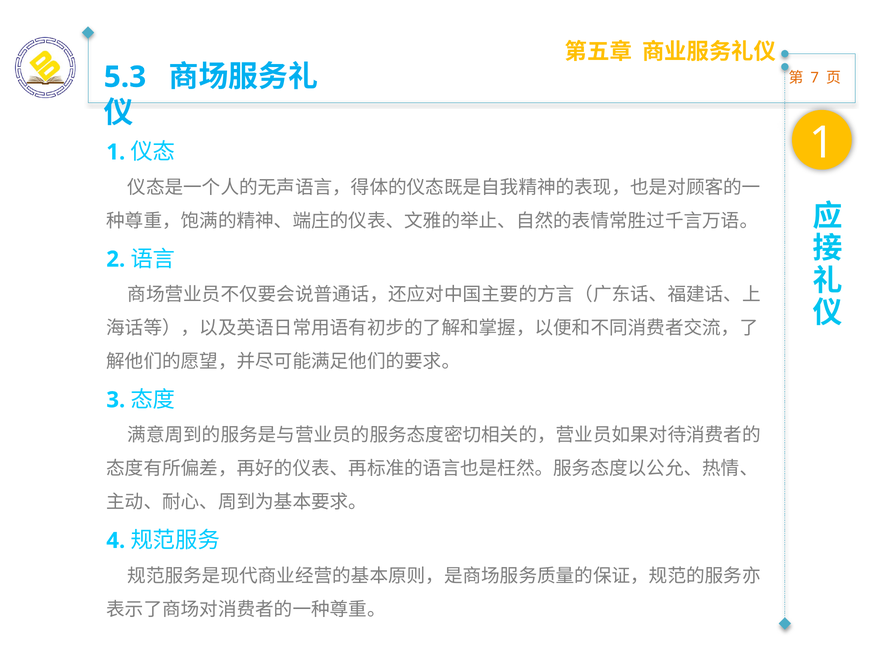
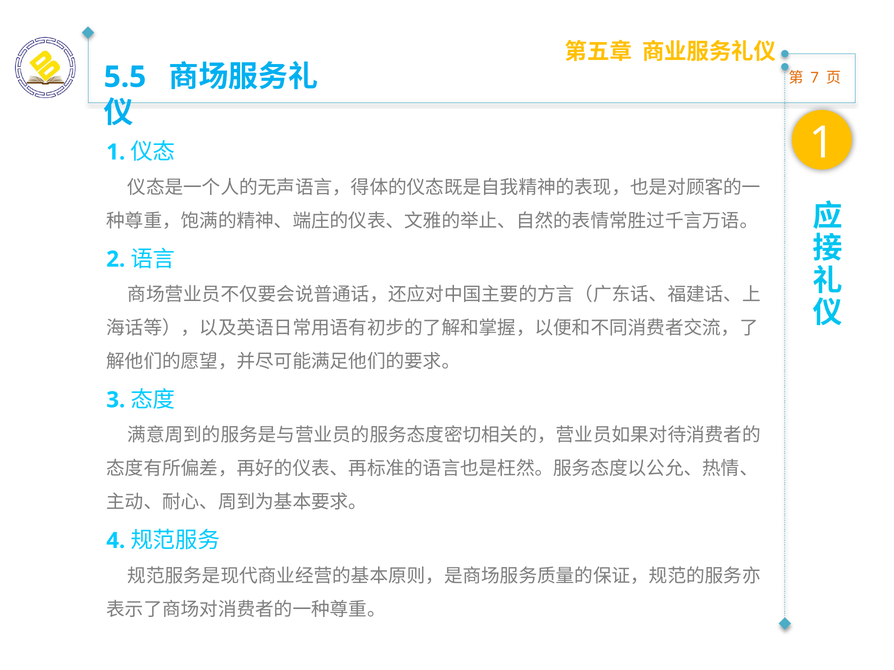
5.3: 5.3 -> 5.5
